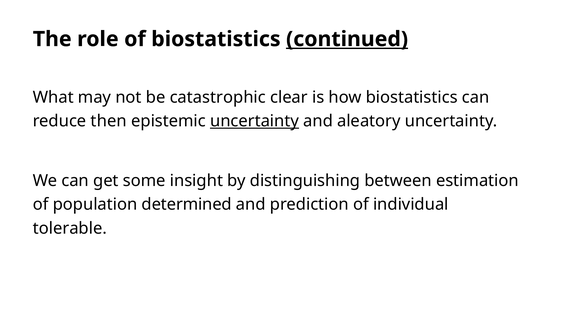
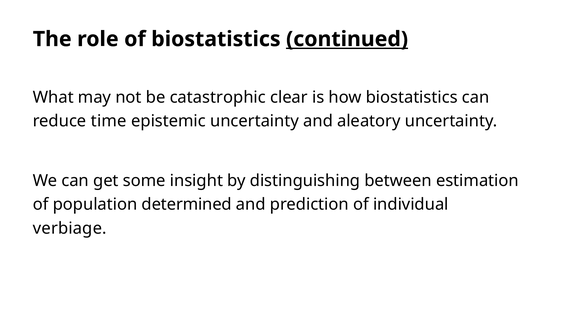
then: then -> time
uncertainty at (255, 121) underline: present -> none
tolerable: tolerable -> verbiage
